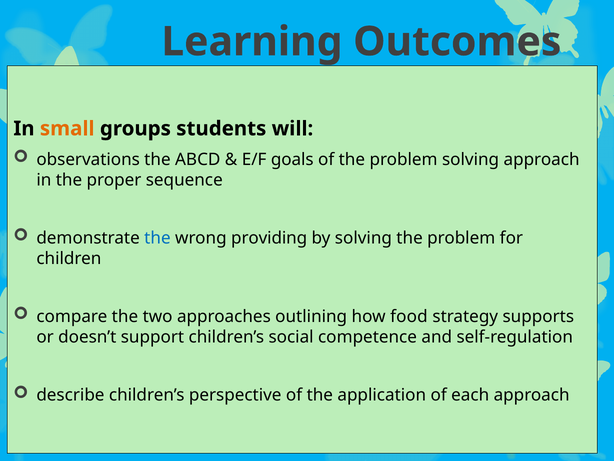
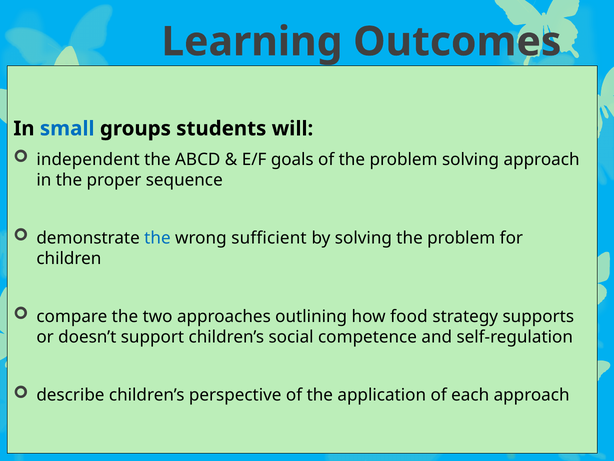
small colour: orange -> blue
observations: observations -> independent
providing: providing -> sufficient
